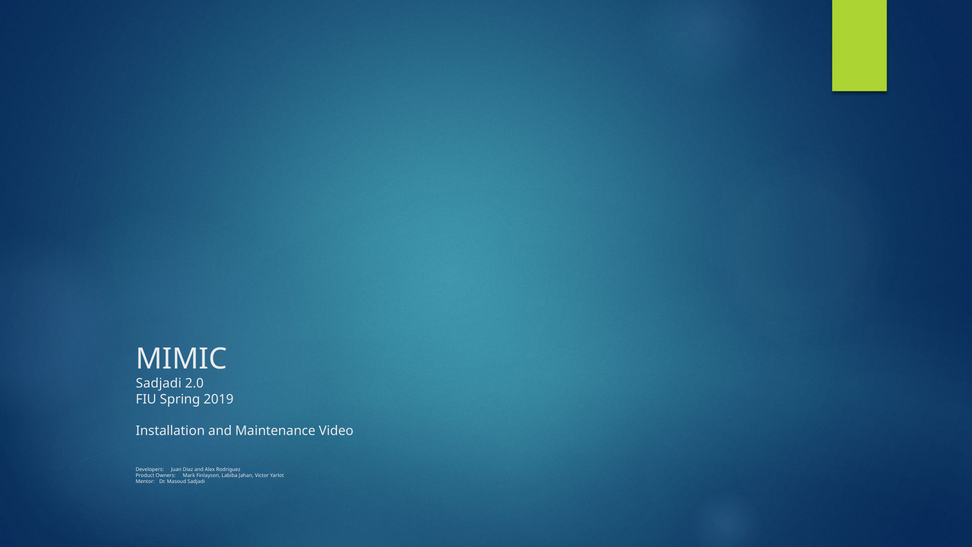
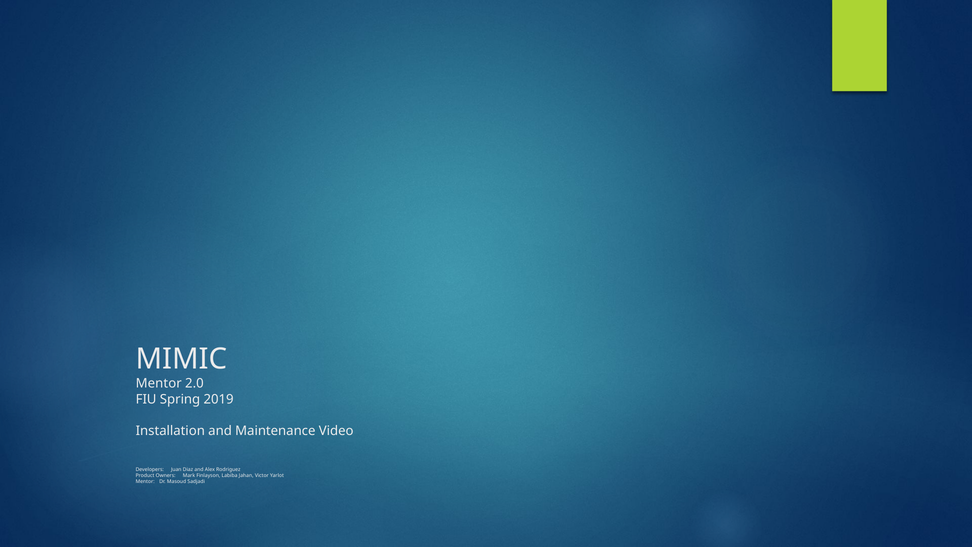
Sadjadi at (159, 383): Sadjadi -> Mentor
